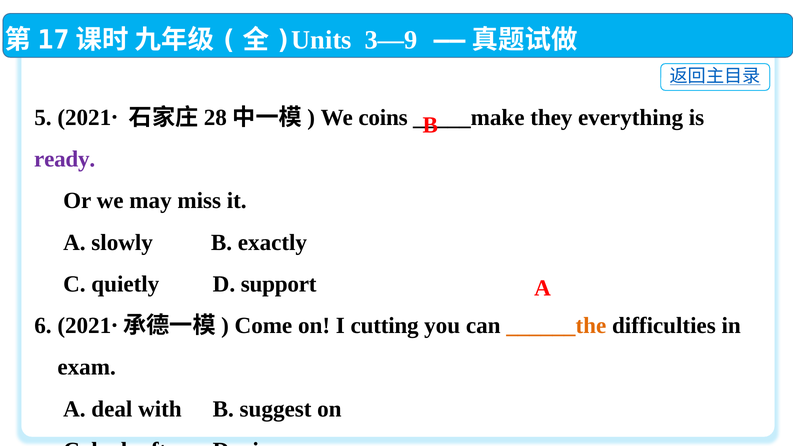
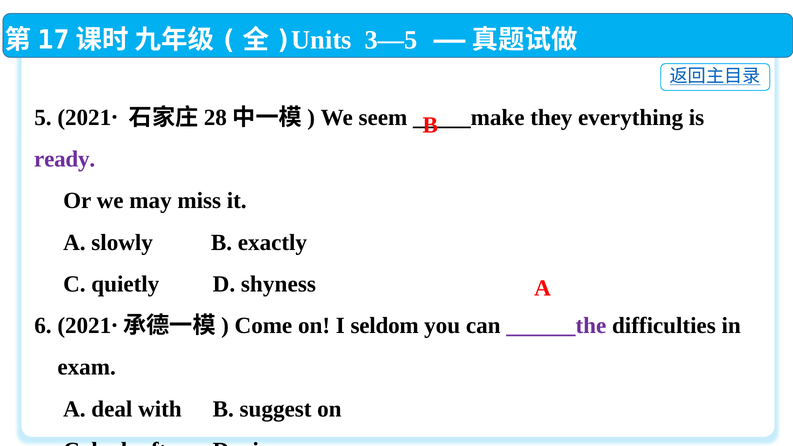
3—9: 3—9 -> 3—5
coins: coins -> seem
support: support -> shyness
cutting: cutting -> seldom
______the colour: orange -> purple
